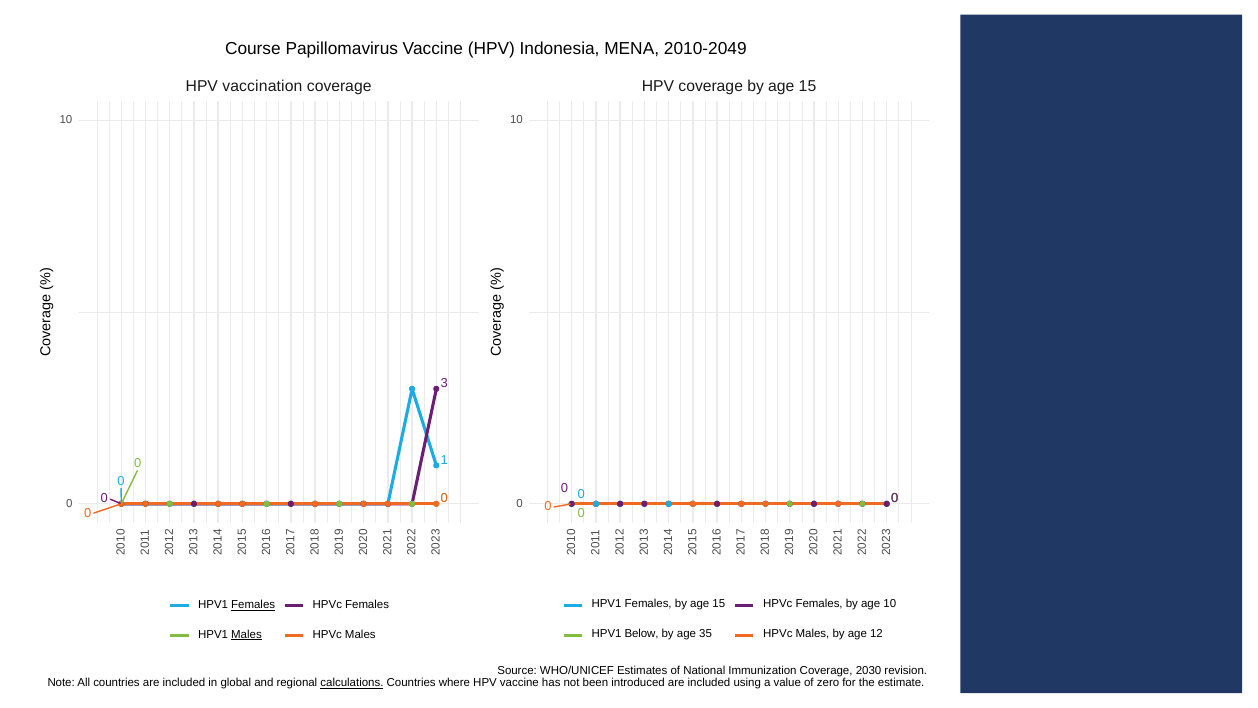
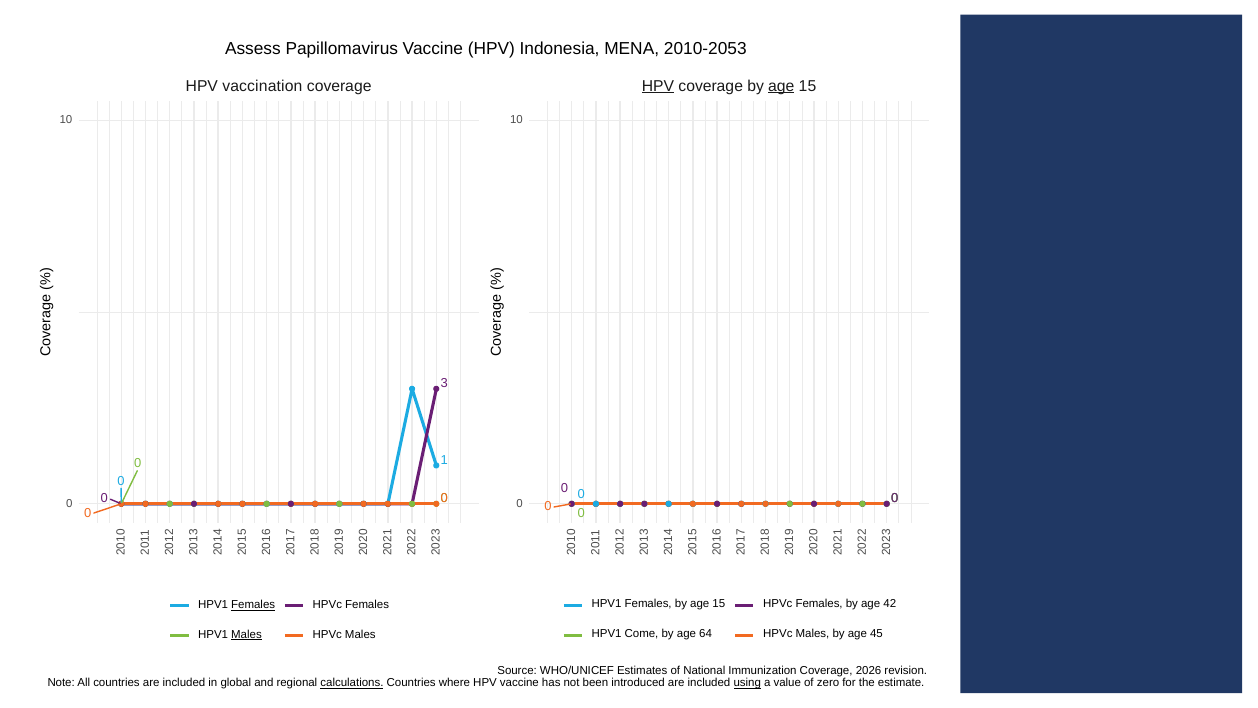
Course: Course -> Assess
2010-2049: 2010-2049 -> 2010-2053
HPV at (658, 86) underline: none -> present
age at (781, 86) underline: none -> present
age 10: 10 -> 42
Below: Below -> Come
35: 35 -> 64
12: 12 -> 45
2030: 2030 -> 2026
using underline: none -> present
